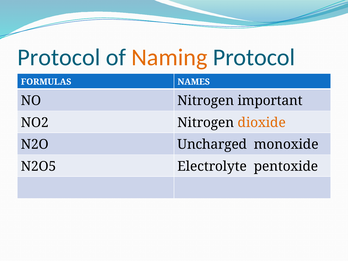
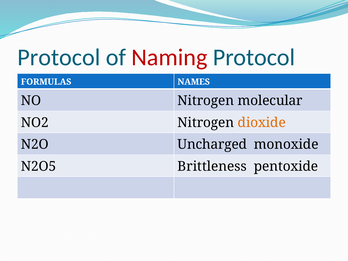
Naming colour: orange -> red
important: important -> molecular
Electrolyte: Electrolyte -> Brittleness
